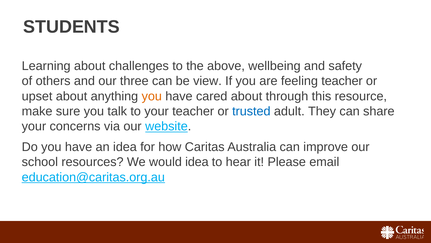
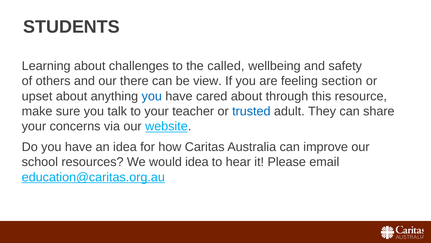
above: above -> called
three: three -> there
feeling teacher: teacher -> section
you at (152, 96) colour: orange -> blue
